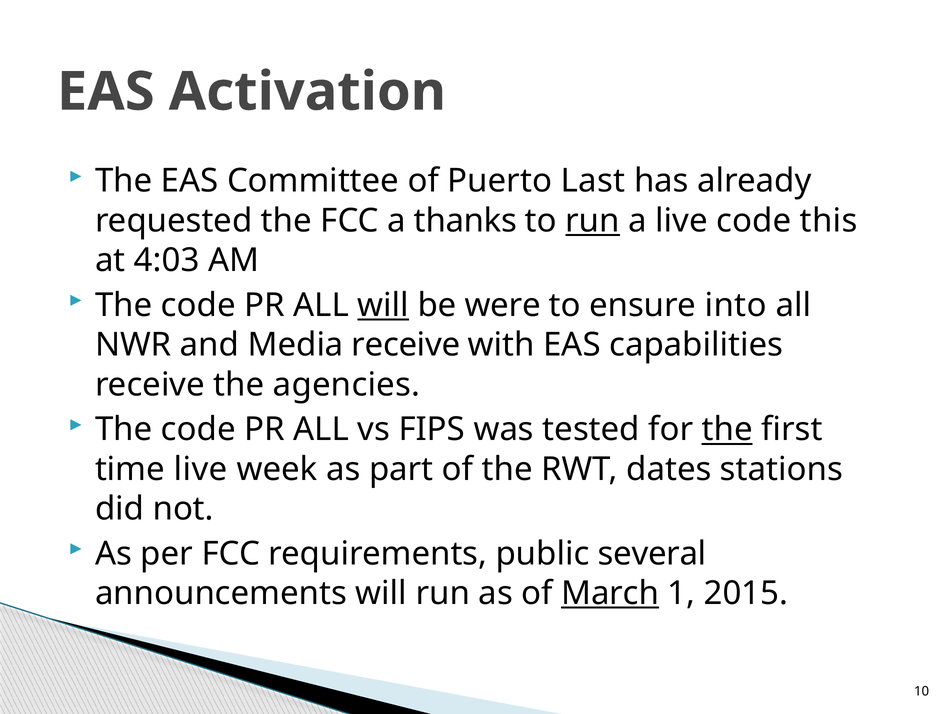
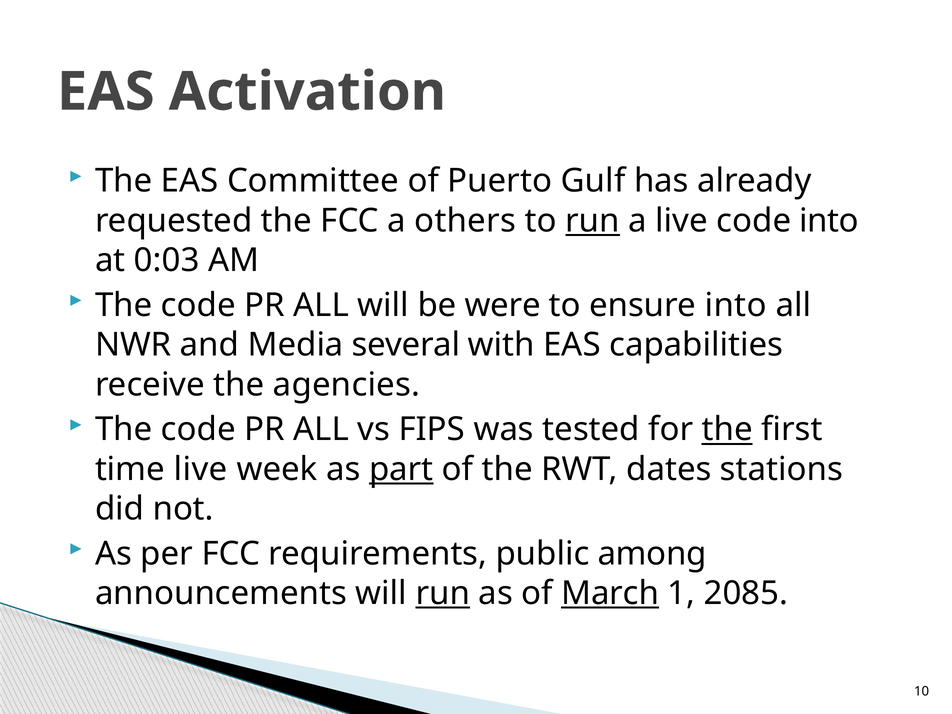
Last: Last -> Gulf
thanks: thanks -> others
code this: this -> into
4:03: 4:03 -> 0:03
will at (383, 305) underline: present -> none
Media receive: receive -> several
part underline: none -> present
several: several -> among
run at (443, 593) underline: none -> present
2015: 2015 -> 2085
